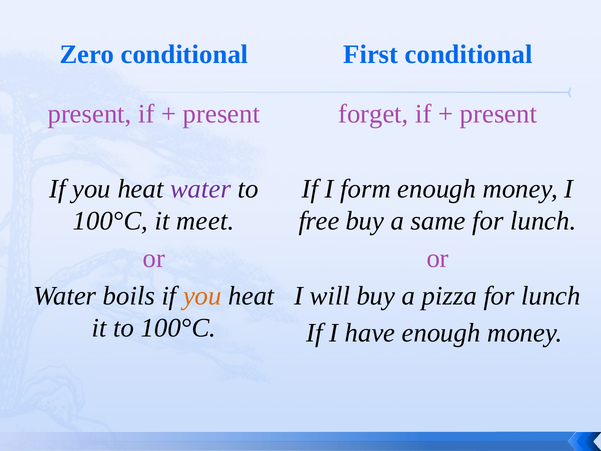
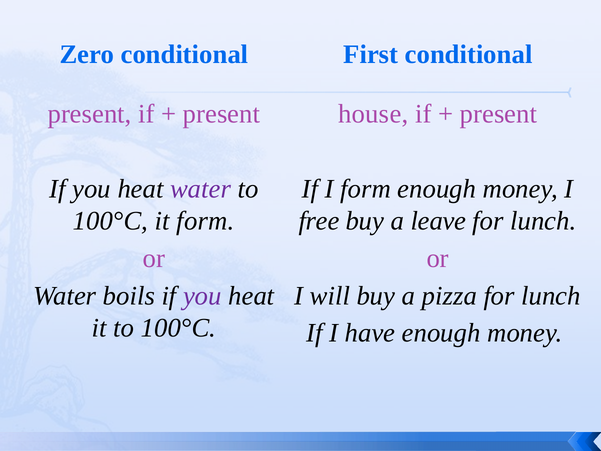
forget: forget -> house
it meet: meet -> form
same: same -> leave
you at (202, 296) colour: orange -> purple
